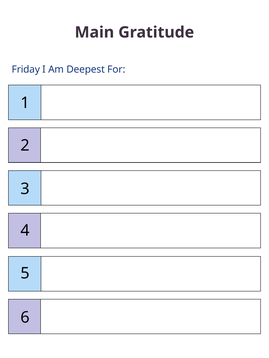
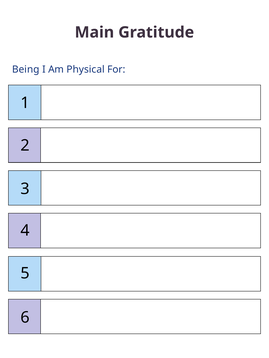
Friday: Friday -> Being
Deepest: Deepest -> Physical
